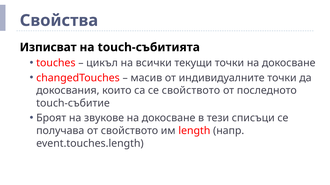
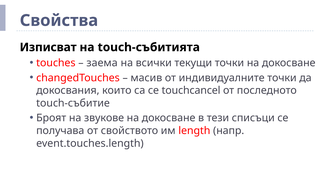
цикъл: цикъл -> заема
се свойството: свойството -> touchcancel
